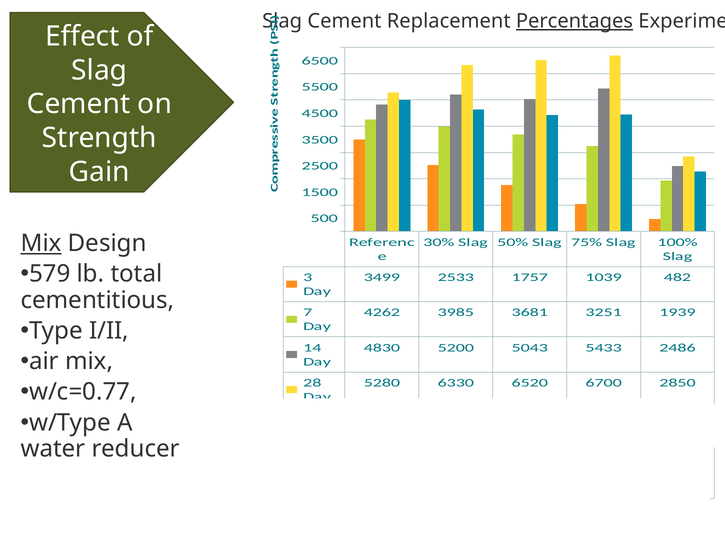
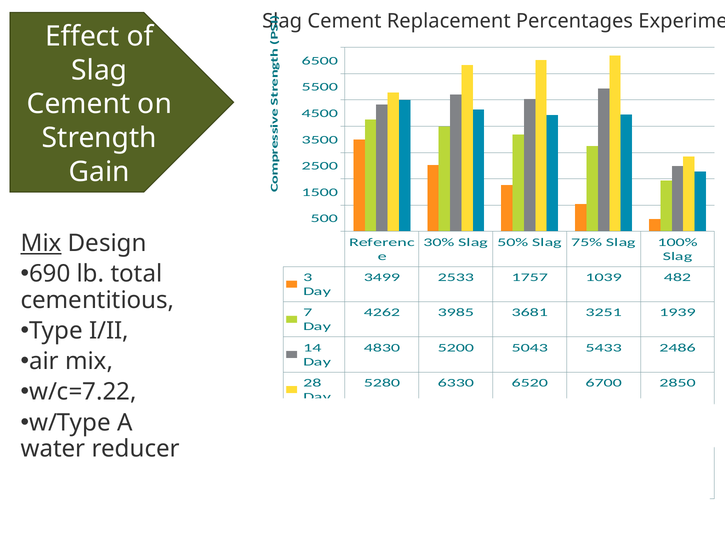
Percentages underline: present -> none
579: 579 -> 690
w/c=0.77: w/c=0.77 -> w/c=7.22
